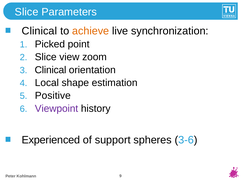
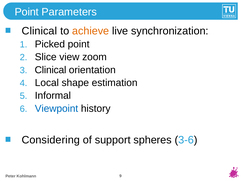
Slice at (27, 12): Slice -> Point
Positive: Positive -> Informal
Viewpoint colour: purple -> blue
Experienced: Experienced -> Considering
